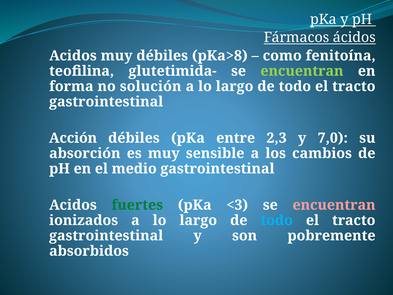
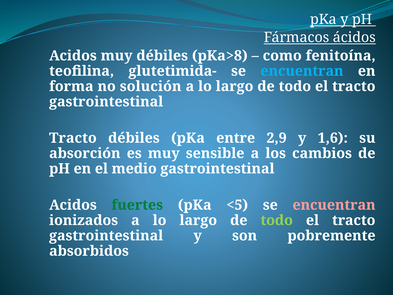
encuentran at (302, 71) colour: light green -> light blue
Acción at (73, 138): Acción -> Tracto
2,3: 2,3 -> 2,9
7,0: 7,0 -> 1,6
<3: <3 -> <5
todo at (277, 220) colour: light blue -> light green
